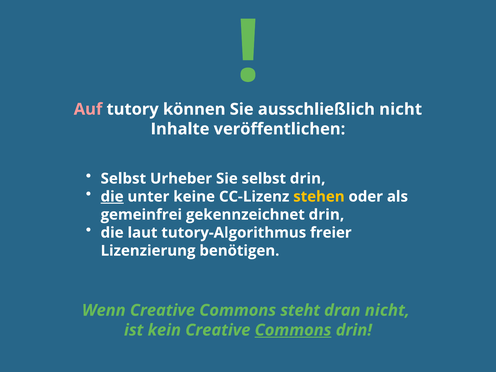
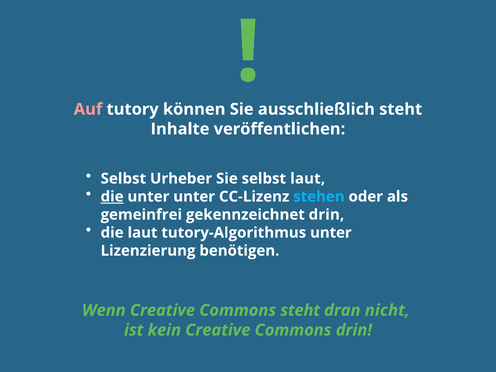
ausschließlich nicht: nicht -> steht
selbst drin: drin -> laut
unter keine: keine -> unter
stehen colour: yellow -> light blue
tutory-Algorithmus freier: freier -> unter
Commons at (293, 330) underline: present -> none
